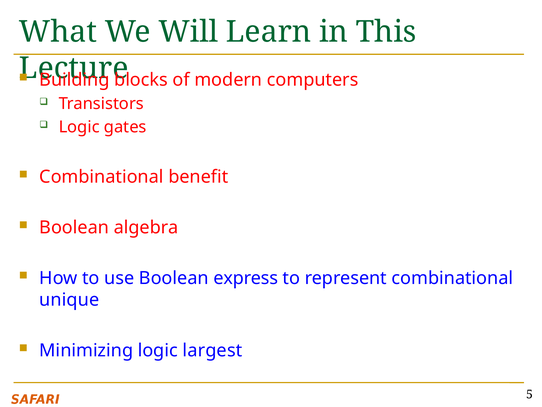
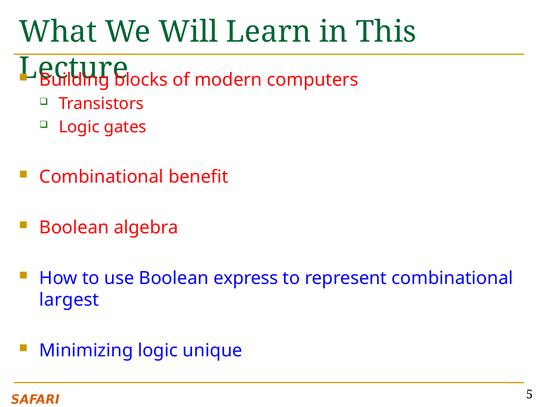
unique: unique -> largest
largest: largest -> unique
